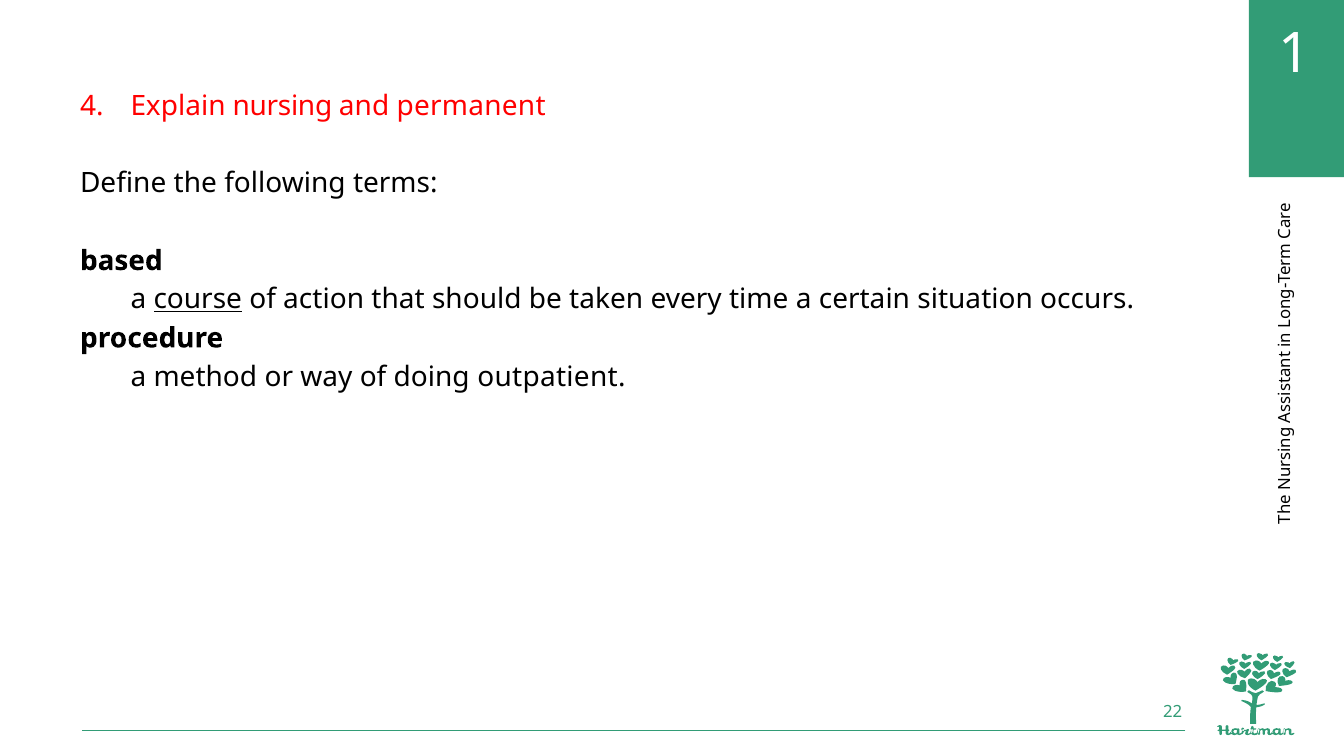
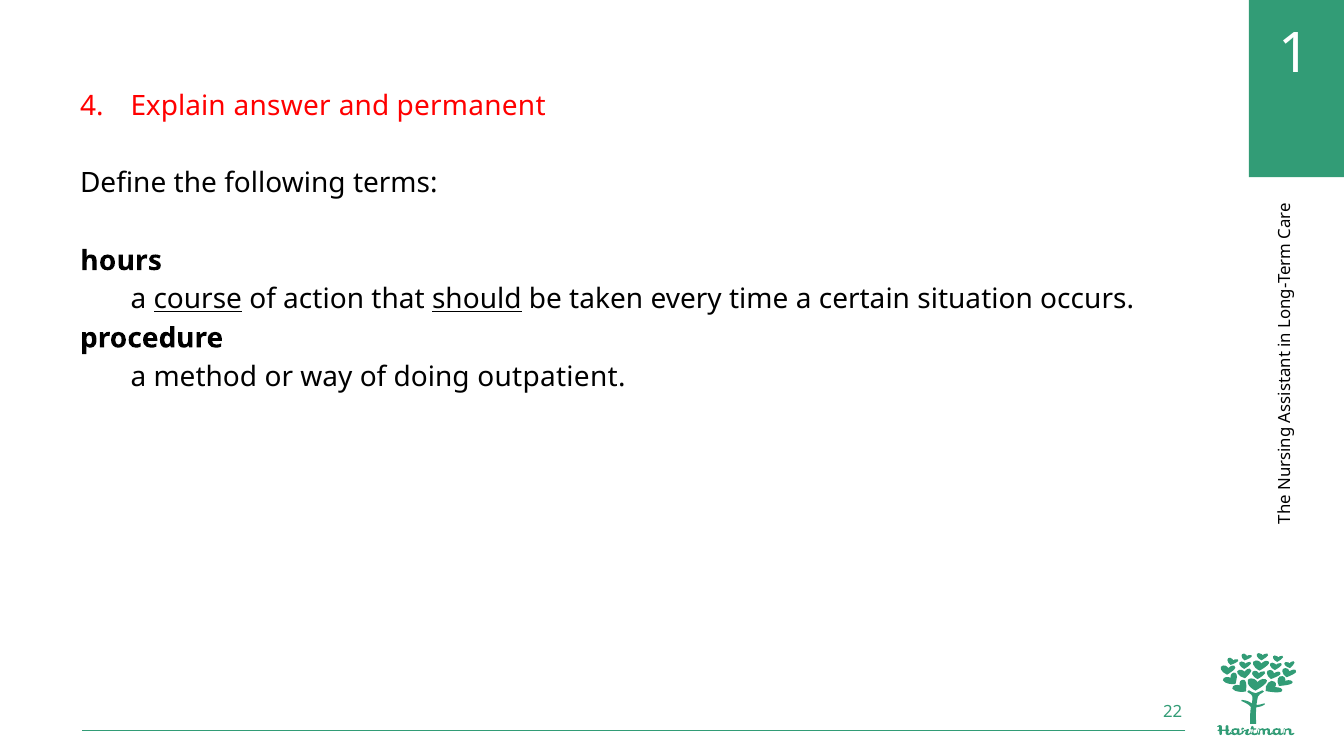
nursing: nursing -> answer
based: based -> hours
should underline: none -> present
